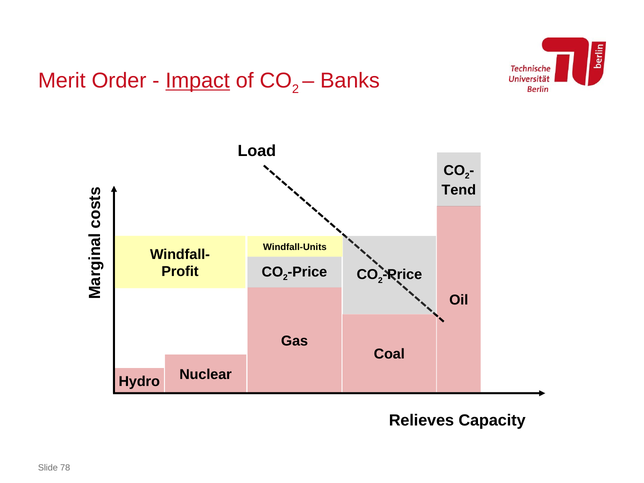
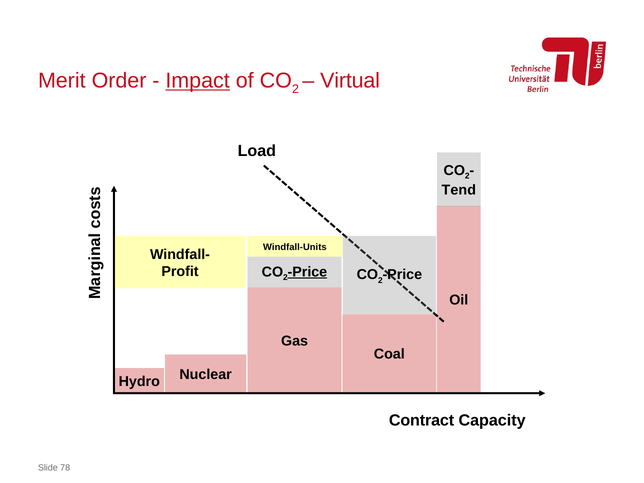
Banks: Banks -> Virtual
Price at (307, 272) underline: none -> present
Relieves: Relieves -> Contract
